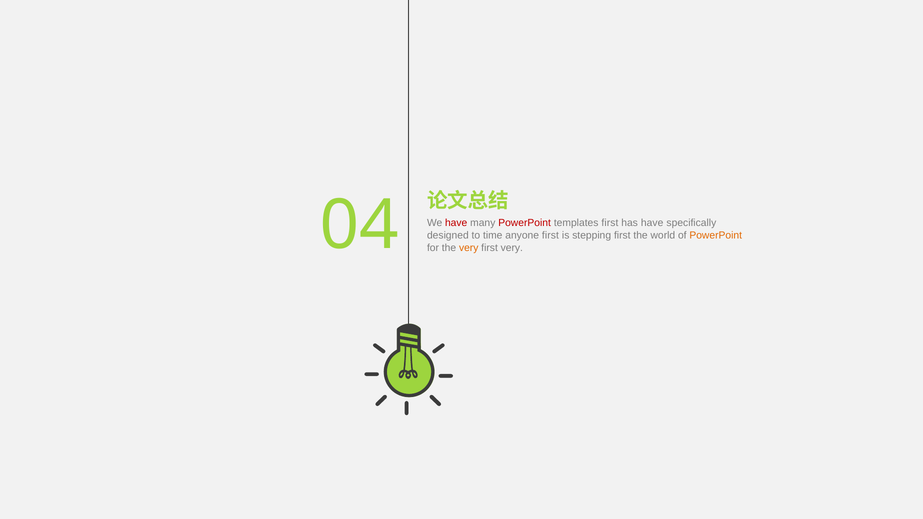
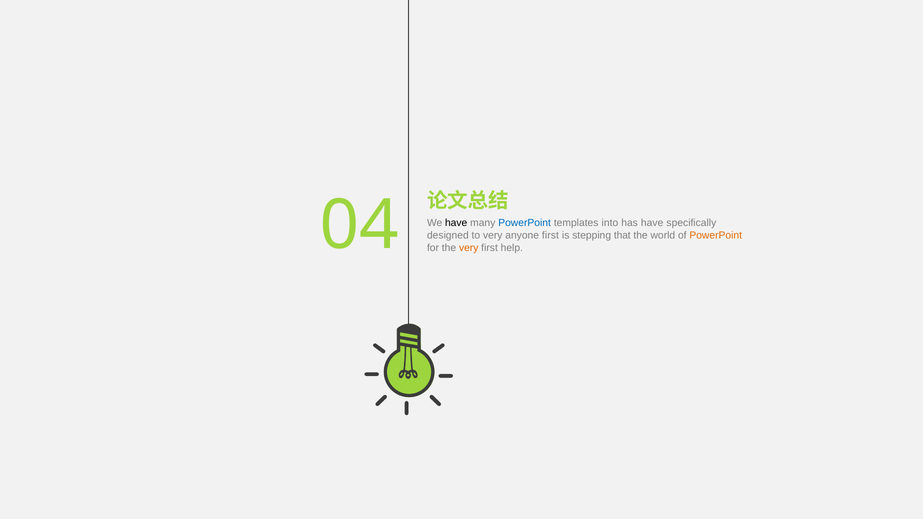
have at (456, 223) colour: red -> black
PowerPoint at (525, 223) colour: red -> blue
templates first: first -> into
to time: time -> very
stepping first: first -> that
first very: very -> help
